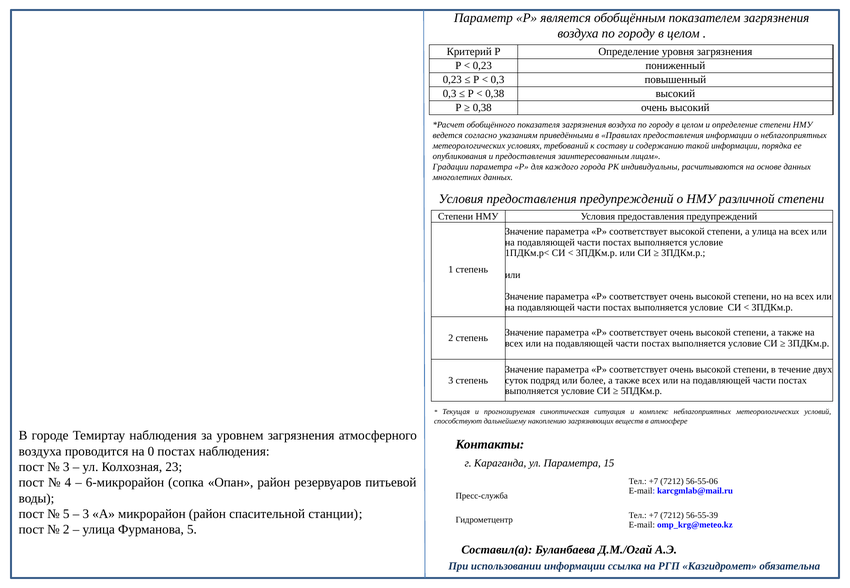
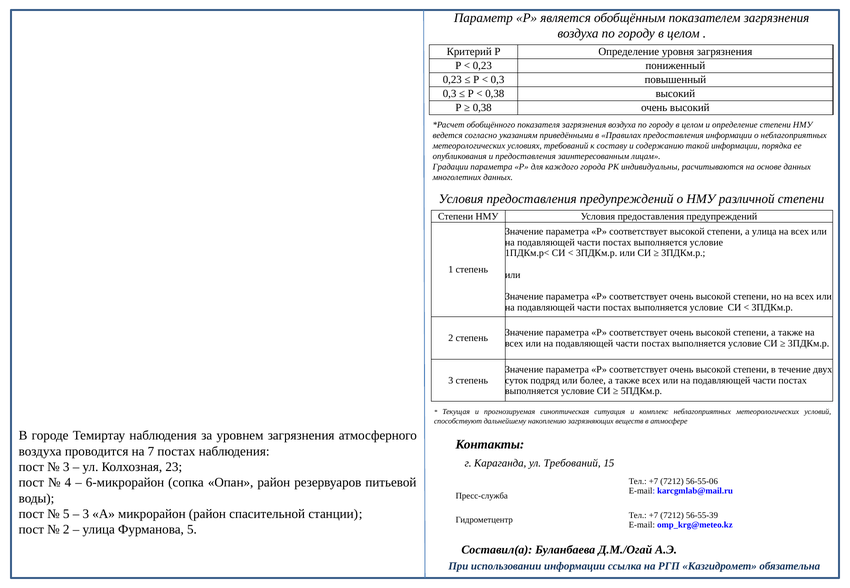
0: 0 -> 7
ул Параметра: Параметра -> Требований
